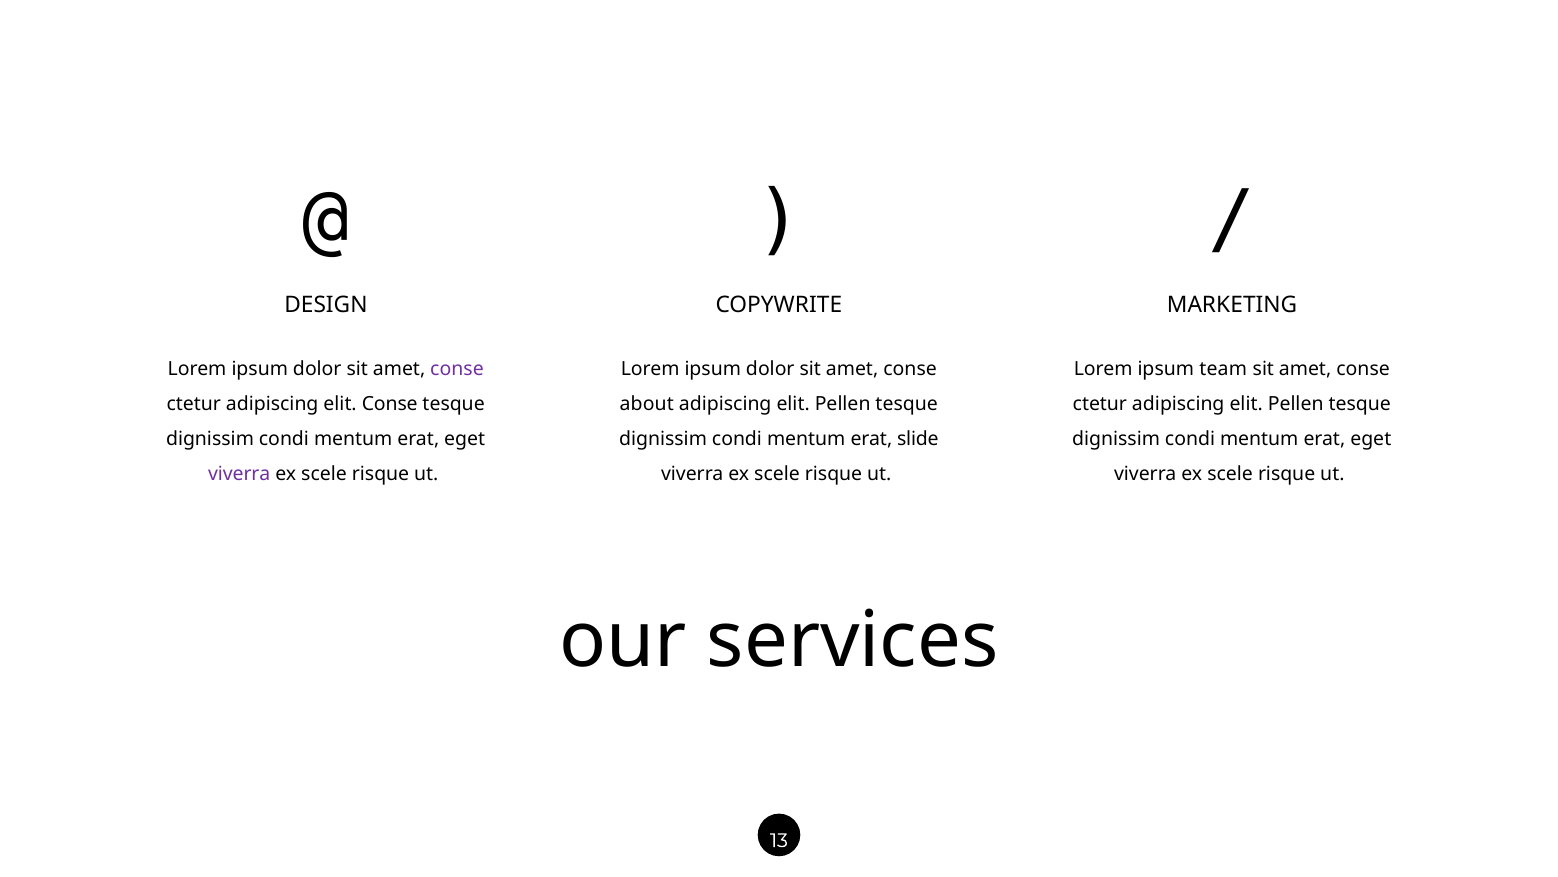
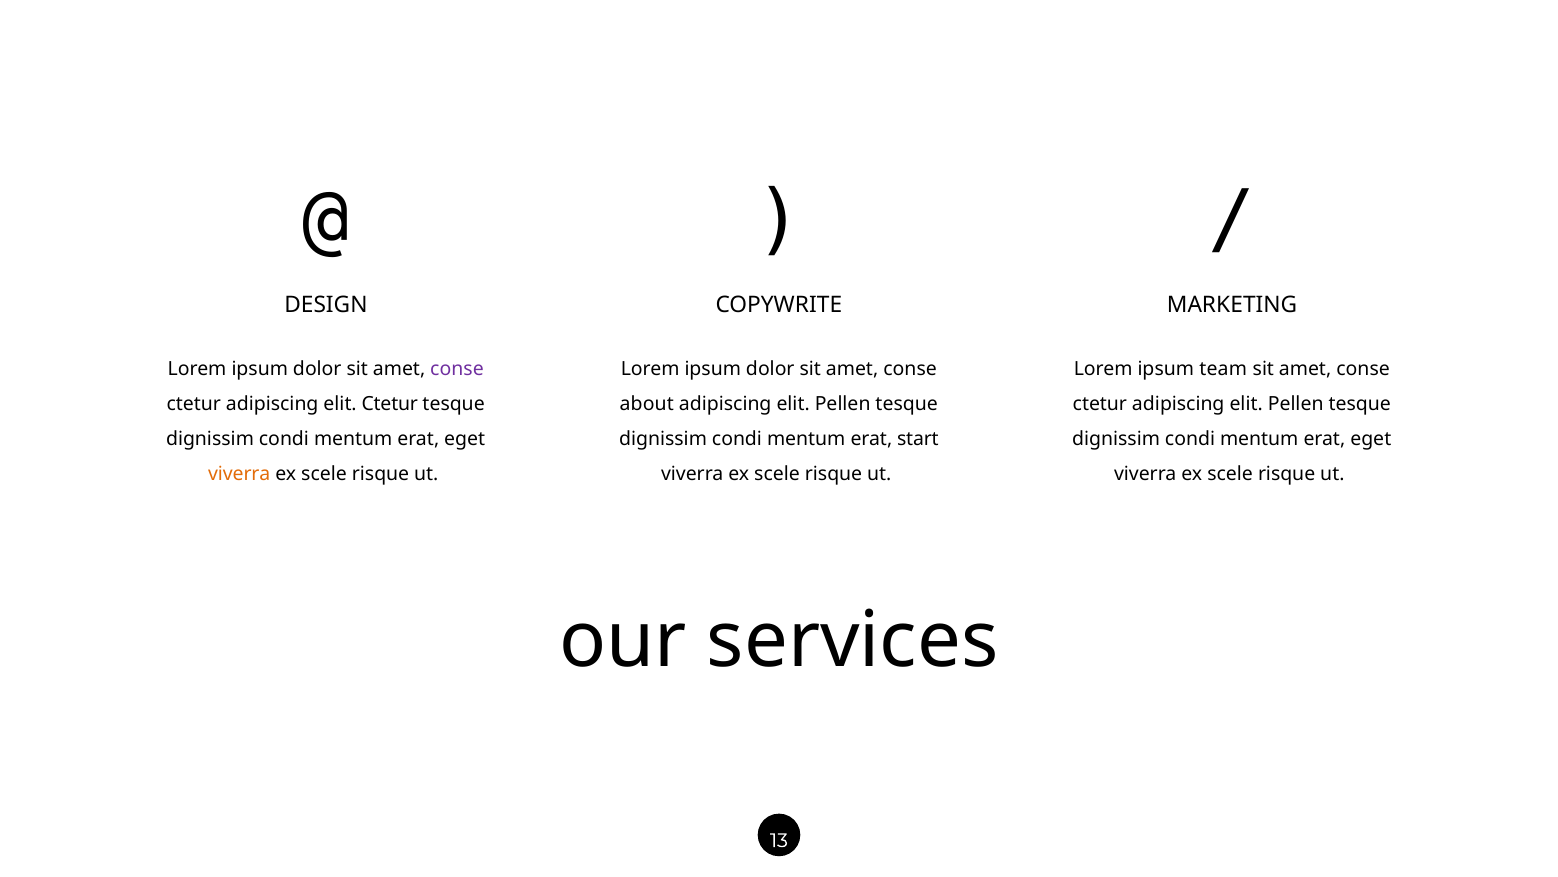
elit Conse: Conse -> Ctetur
slide: slide -> start
viverra at (239, 474) colour: purple -> orange
